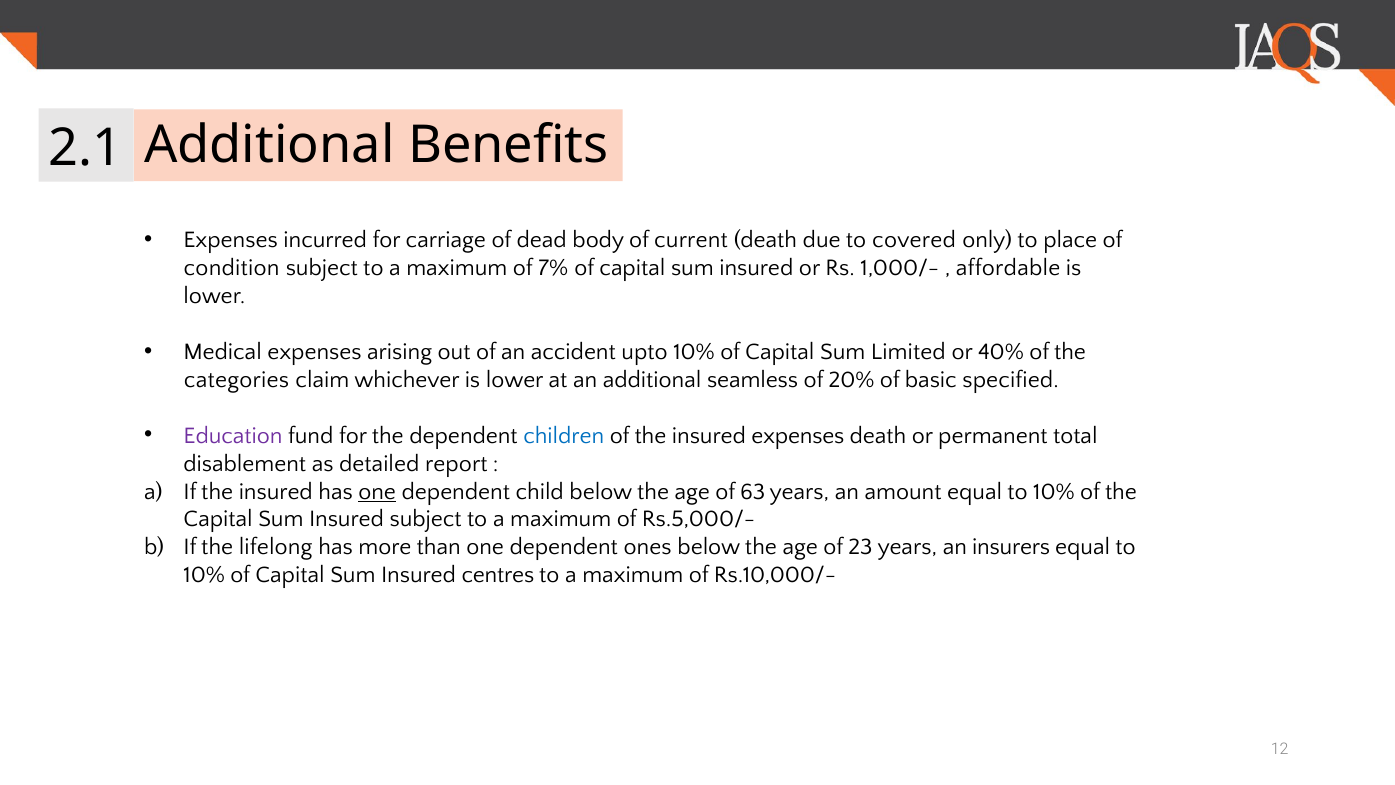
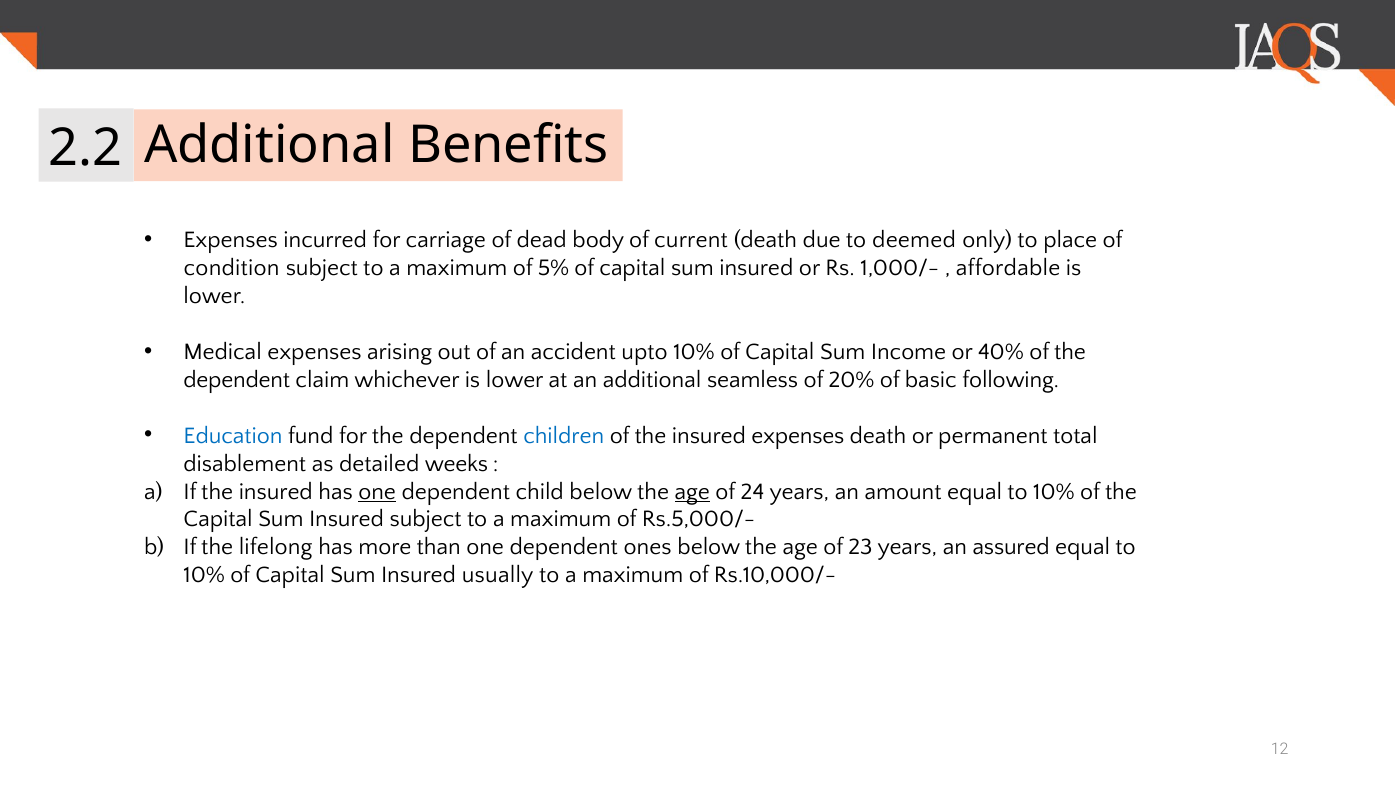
2.1: 2.1 -> 2.2
covered: covered -> deemed
7%: 7% -> 5%
Limited: Limited -> Income
categories at (237, 380): categories -> dependent
specified: specified -> following
Education colour: purple -> blue
report: report -> weeks
age at (692, 491) underline: none -> present
63: 63 -> 24
insurers: insurers -> assured
centres: centres -> usually
